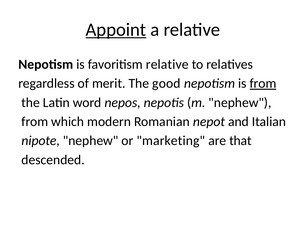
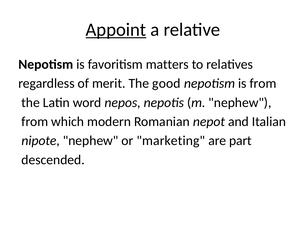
favoritism relative: relative -> matters
from at (263, 83) underline: present -> none
that: that -> part
